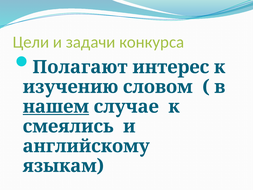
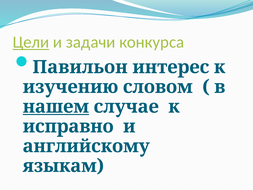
Цели underline: none -> present
Полагают: Полагают -> Павильон
смеялись: смеялись -> исправно
